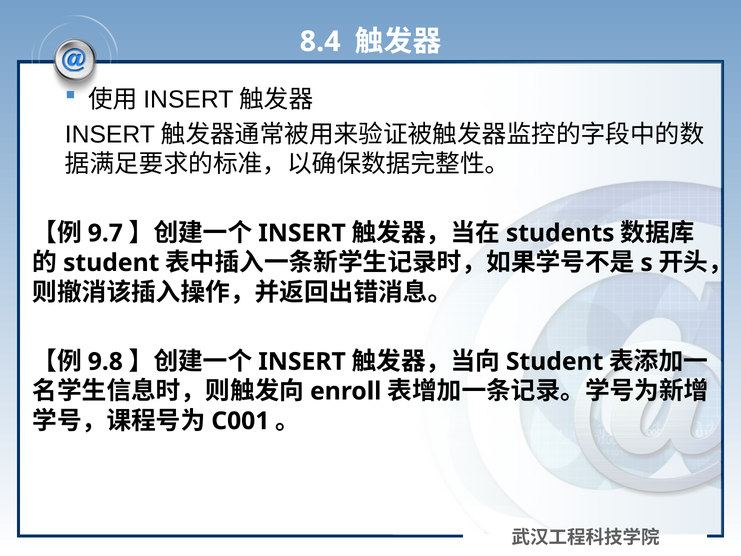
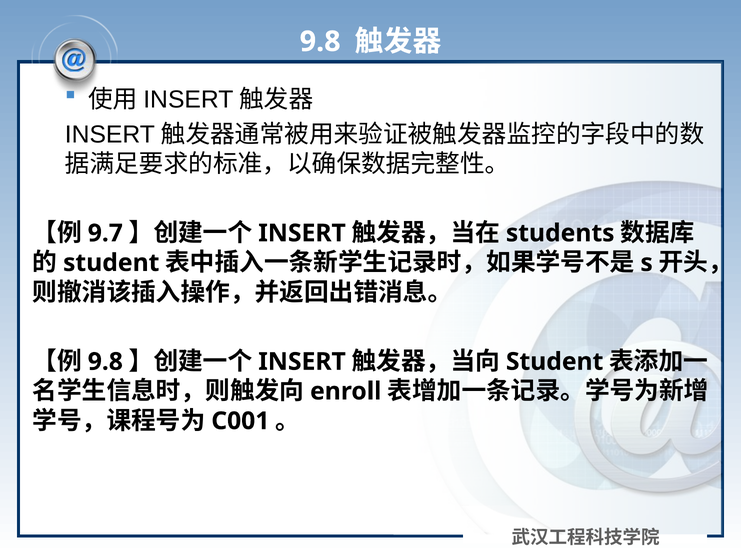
8.4 at (320, 42): 8.4 -> 9.8
